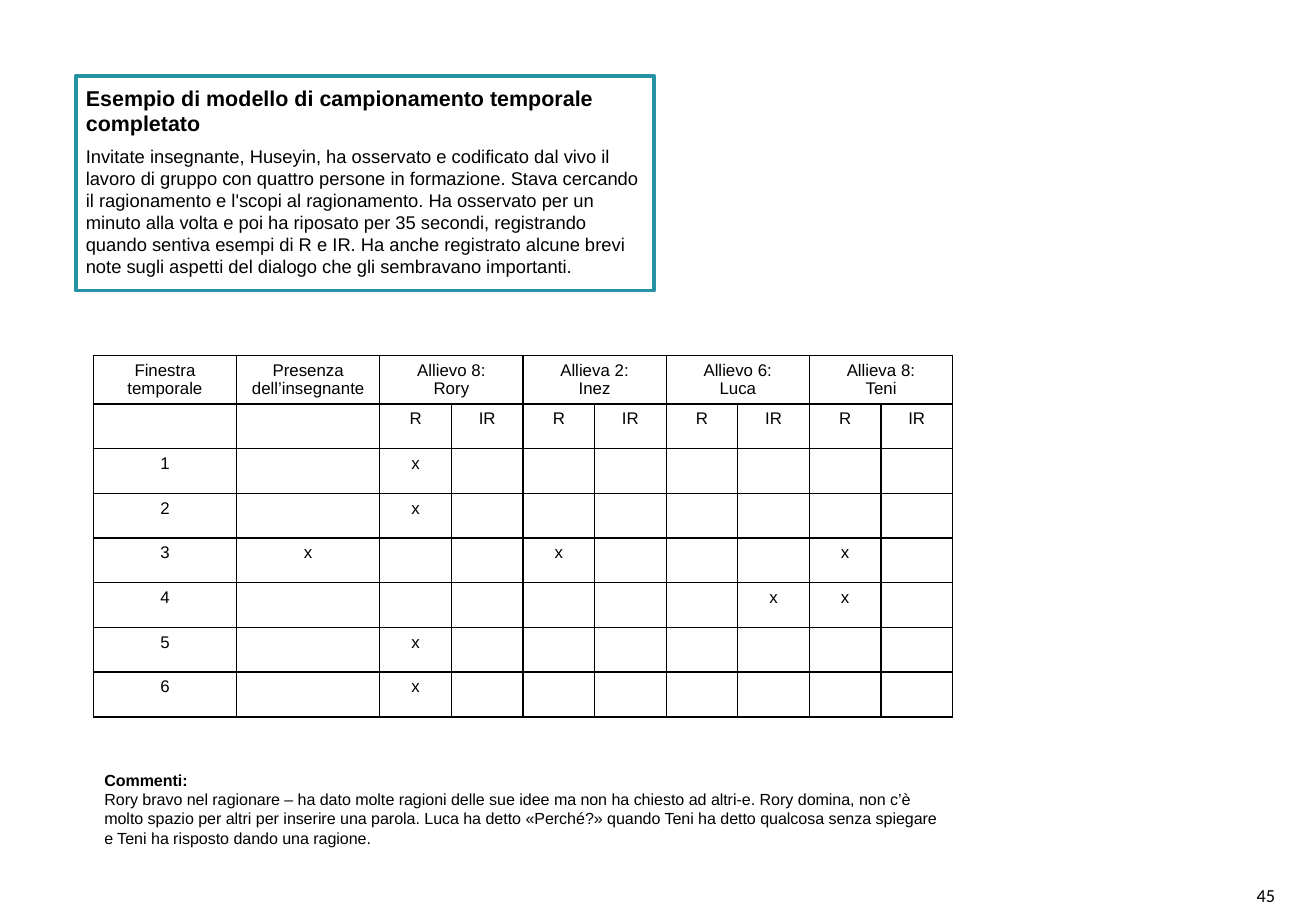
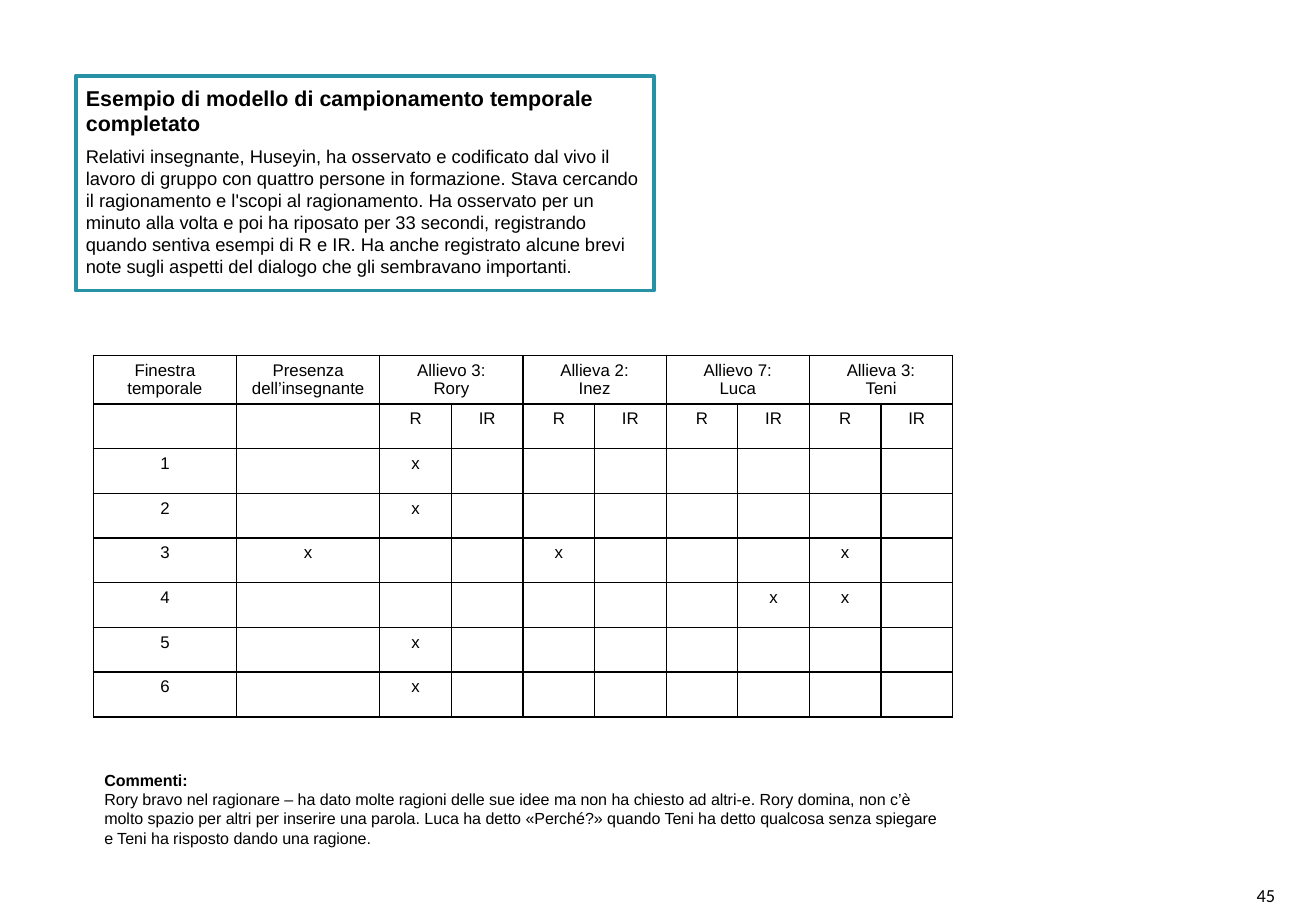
Invitate: Invitate -> Relativi
35: 35 -> 33
Allievo 8: 8 -> 3
Allievo 6: 6 -> 7
Allieva 8: 8 -> 3
